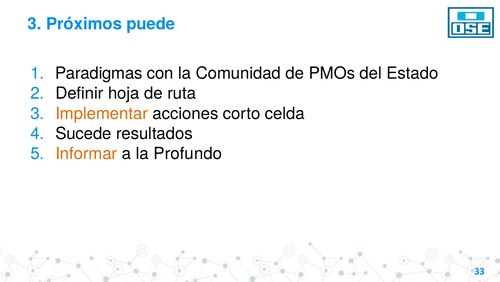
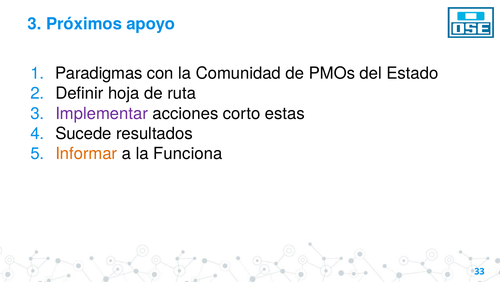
puede: puede -> apoyo
Implementar colour: orange -> purple
celda: celda -> estas
Profundo: Profundo -> Funciona
